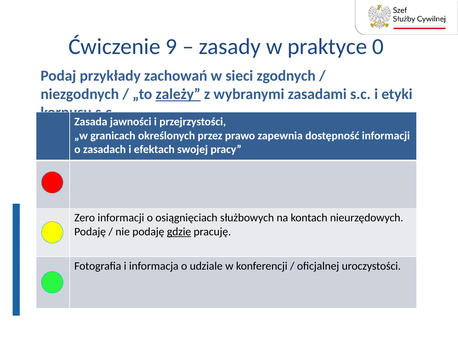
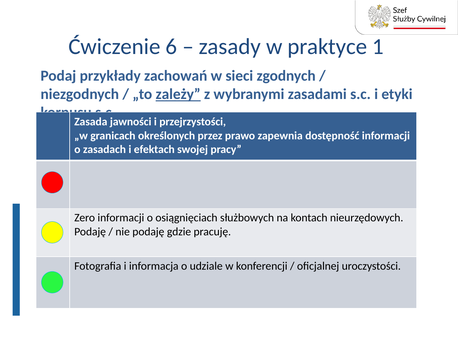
9: 9 -> 6
0: 0 -> 1
gdzie underline: present -> none
